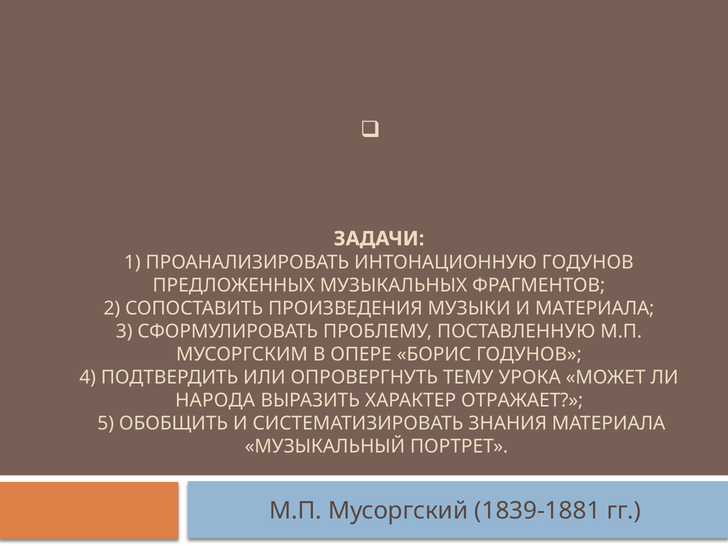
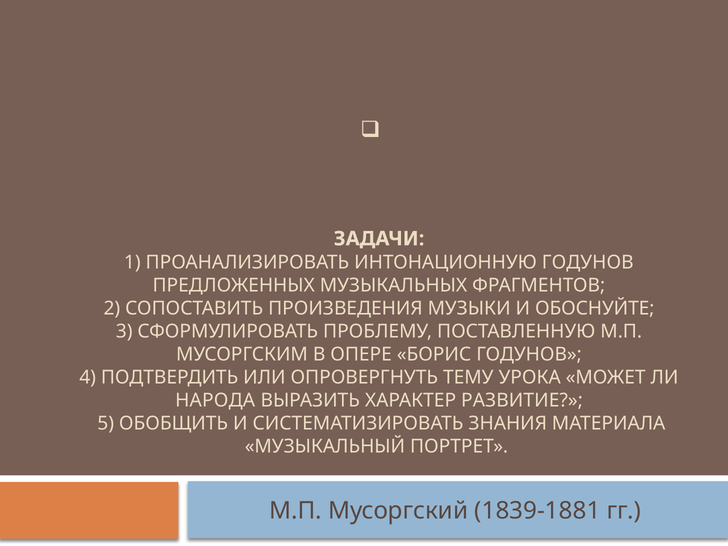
И МАТЕРИАЛА: МАТЕРИАЛА -> ОБОСНУЙТЕ
ОТРАЖАЕТ: ОТРАЖАЕТ -> РАЗВИТИЕ
